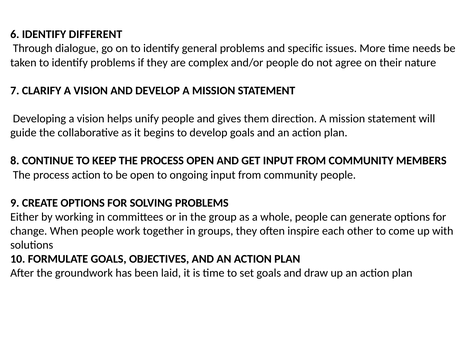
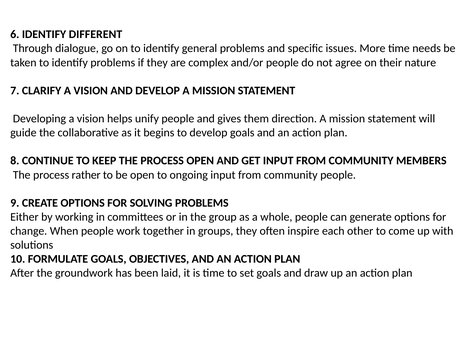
process action: action -> rather
